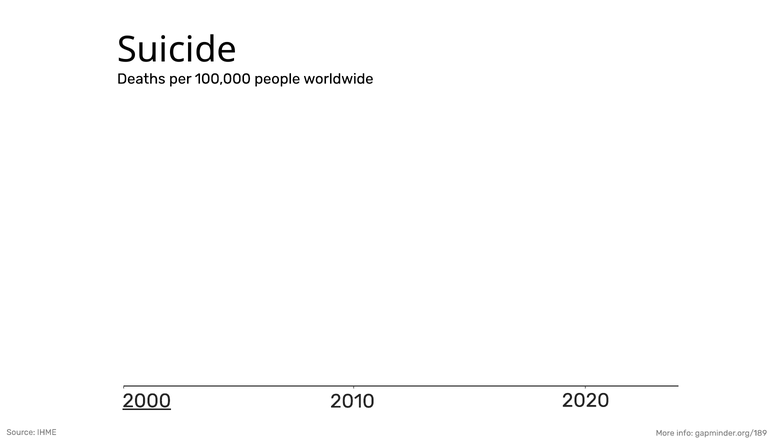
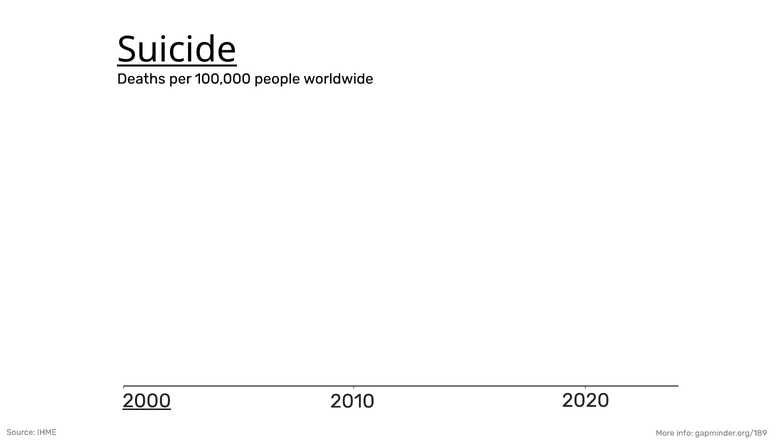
Suicide underline: none -> present
